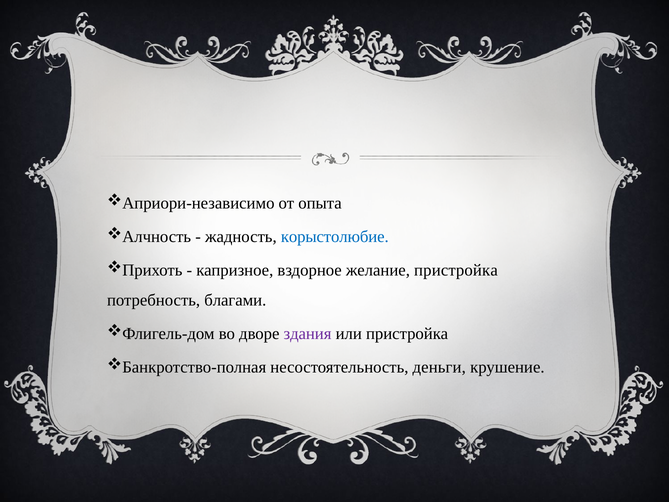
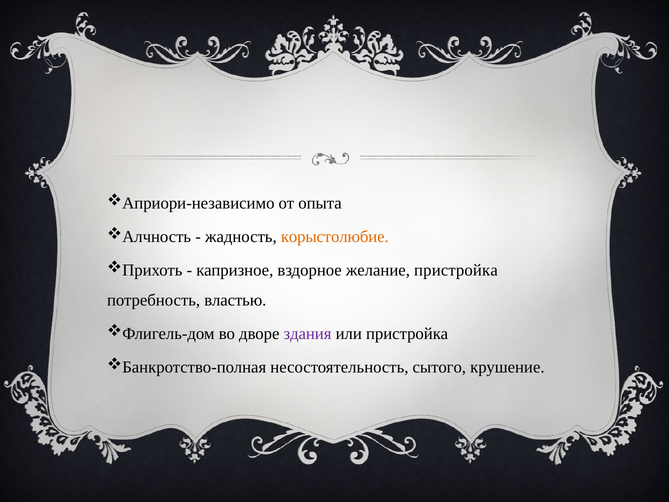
корыстолюбие colour: blue -> orange
благами: благами -> властью
деньги: деньги -> сытого
